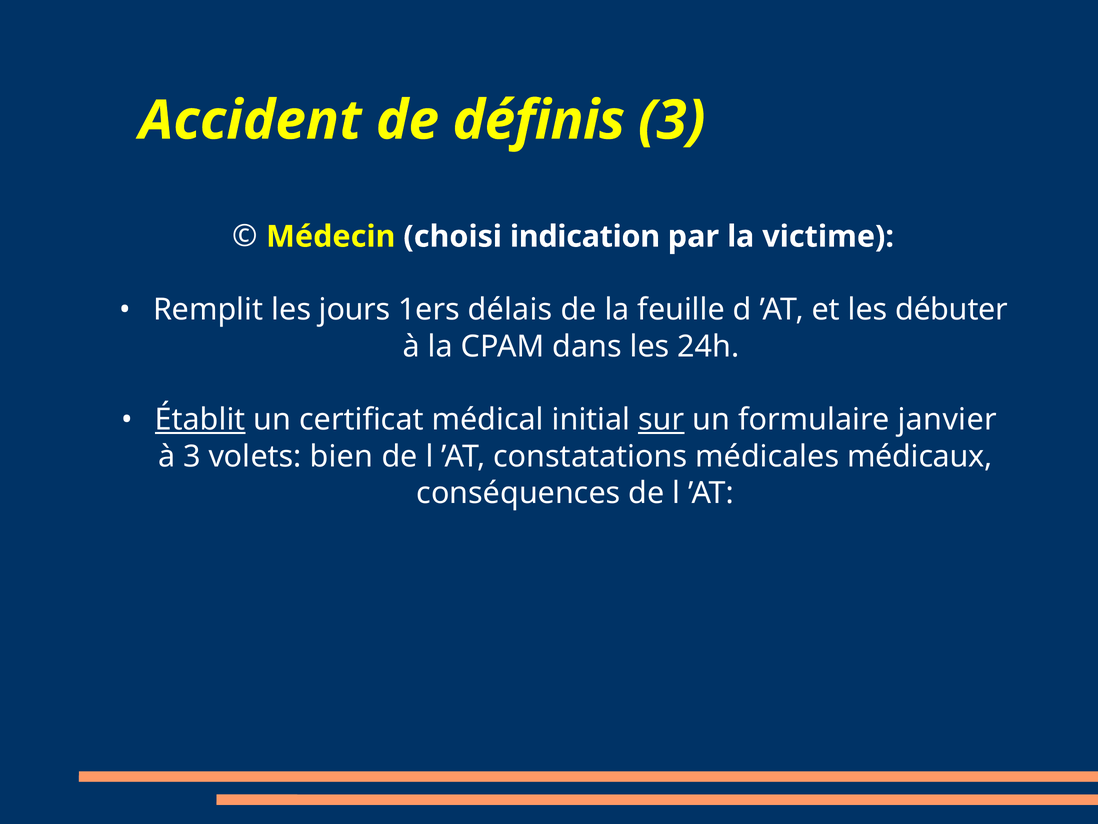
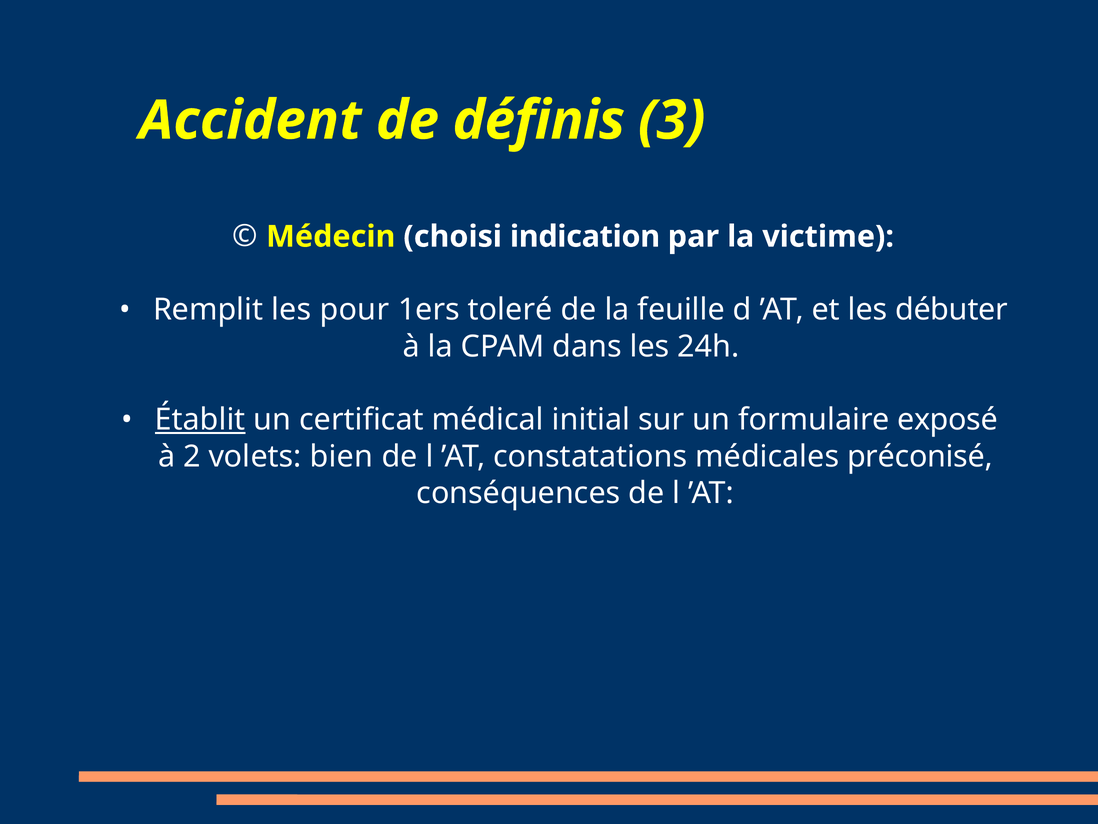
jours: jours -> pour
délais: délais -> toleré
sur underline: present -> none
janvier: janvier -> exposé
à 3: 3 -> 2
médicaux: médicaux -> préconisé
